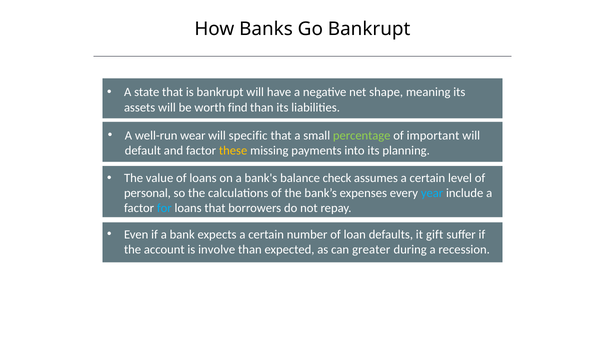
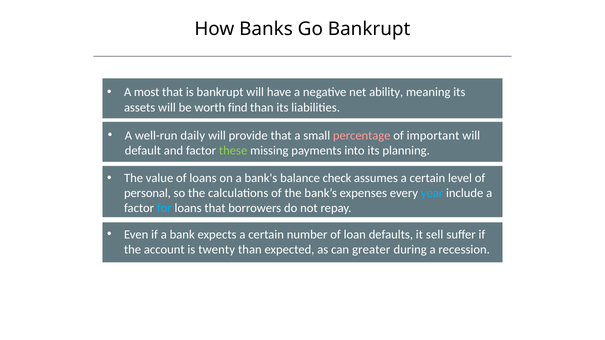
state: state -> most
shape: shape -> ability
wear: wear -> daily
specific: specific -> provide
percentage colour: light green -> pink
these colour: yellow -> light green
gift: gift -> sell
involve: involve -> twenty
